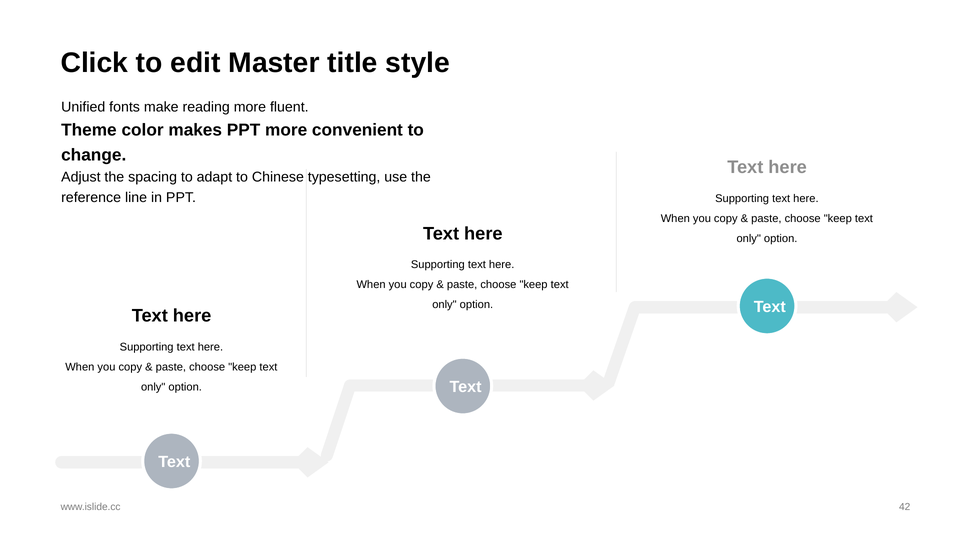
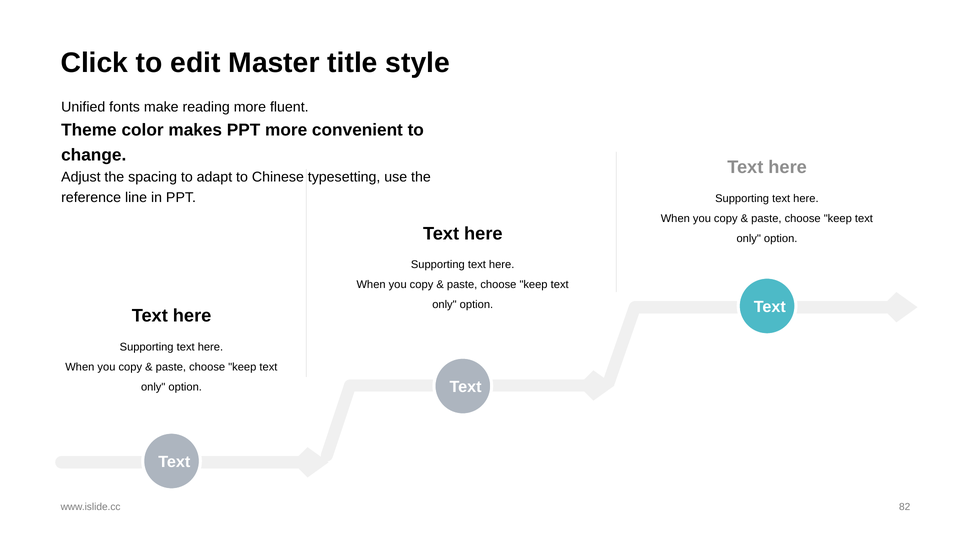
42: 42 -> 82
